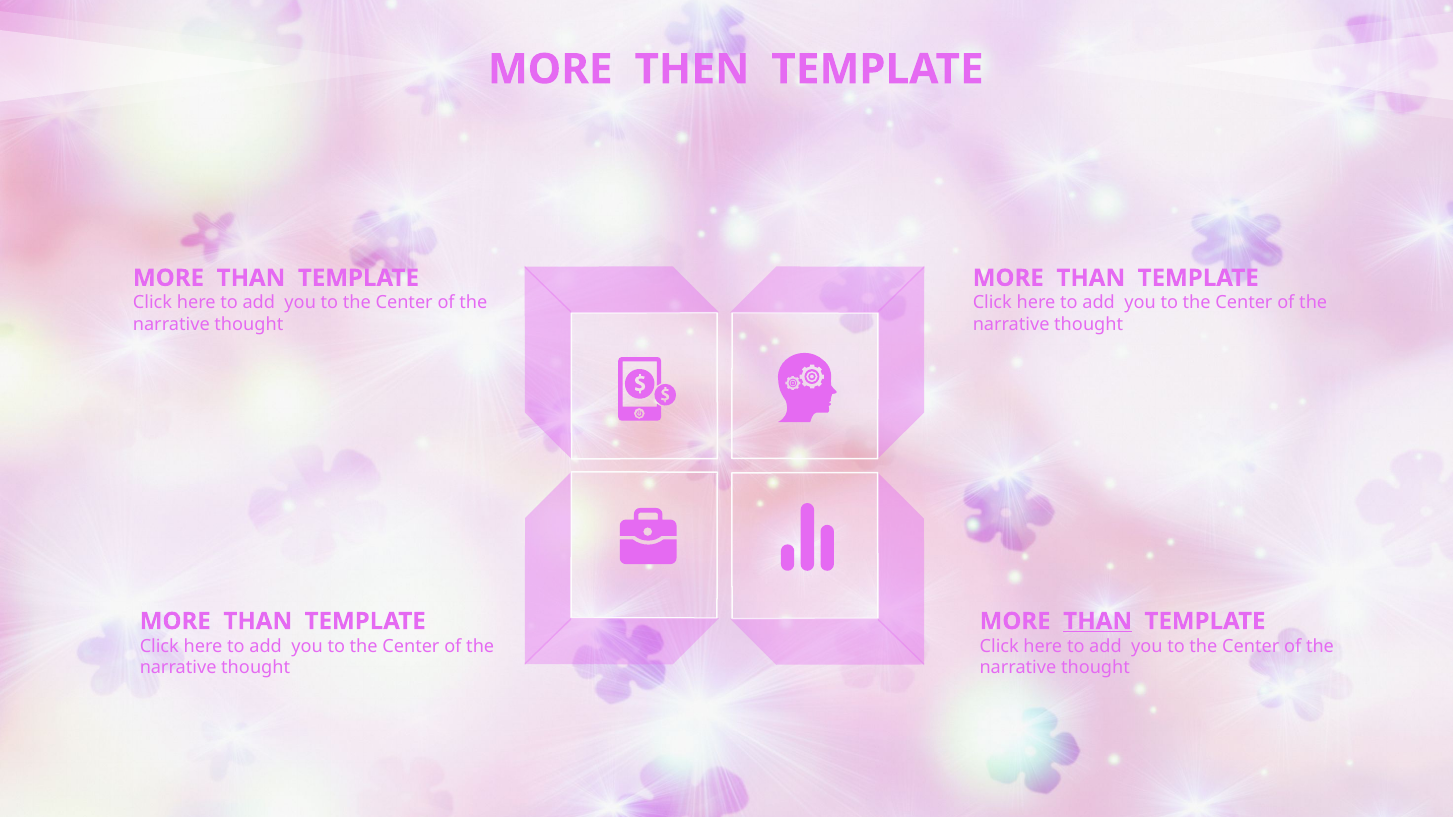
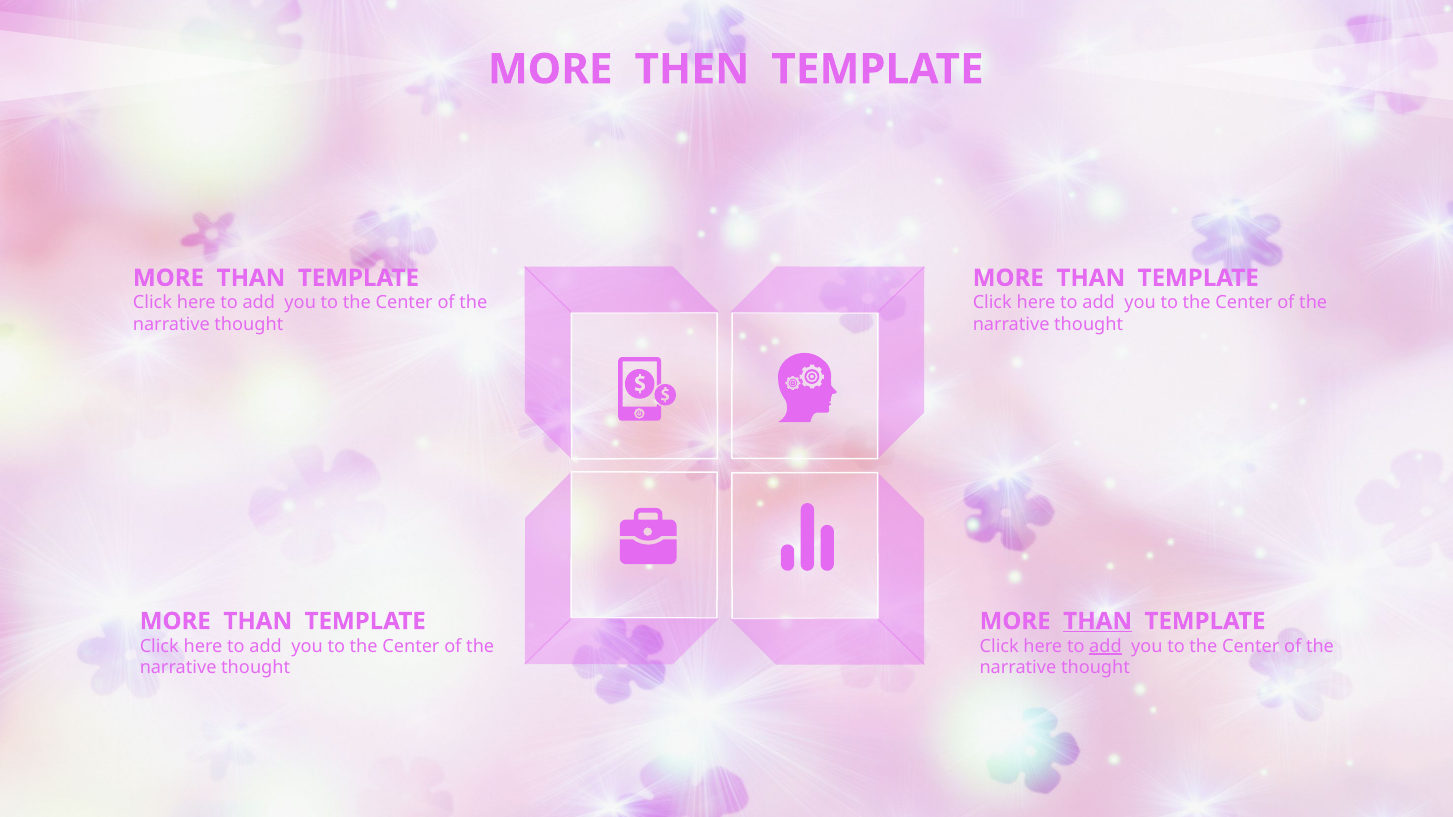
add at (1105, 646) underline: none -> present
